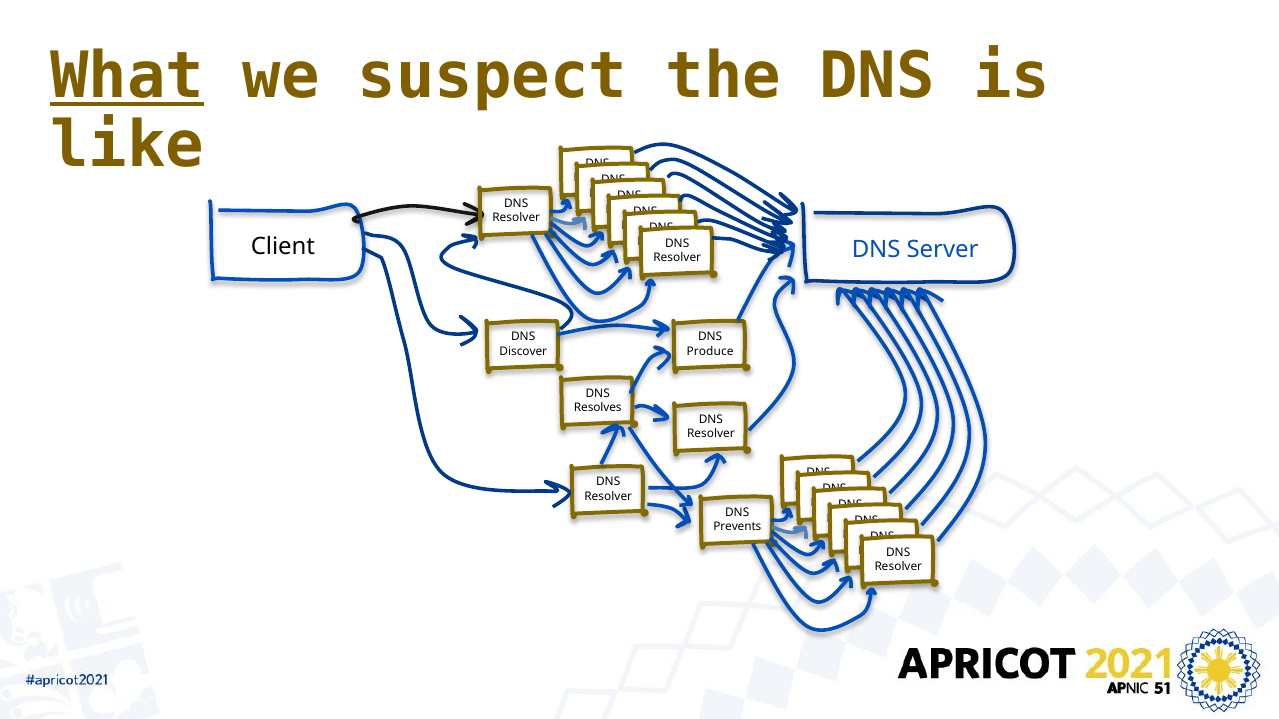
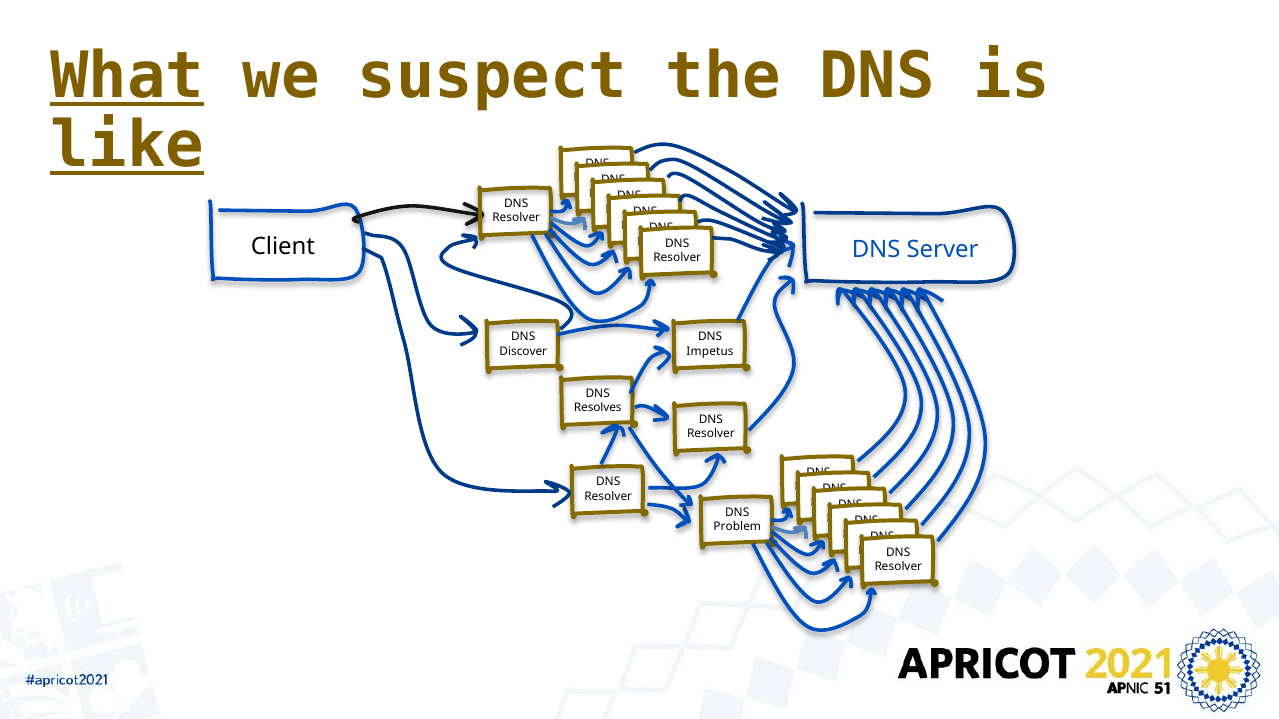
like underline: none -> present
Produce: Produce -> Impetus
Prevents: Prevents -> Problem
